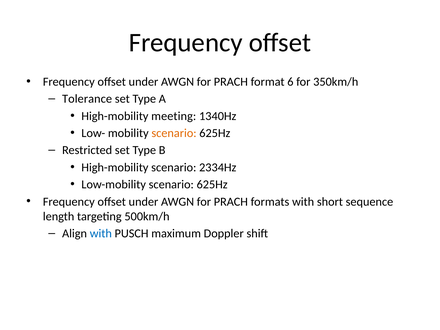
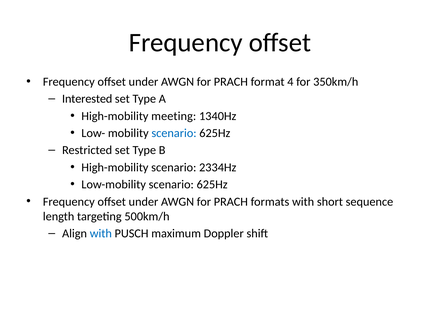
6: 6 -> 4
Tolerance: Tolerance -> Interested
scenario at (174, 133) colour: orange -> blue
